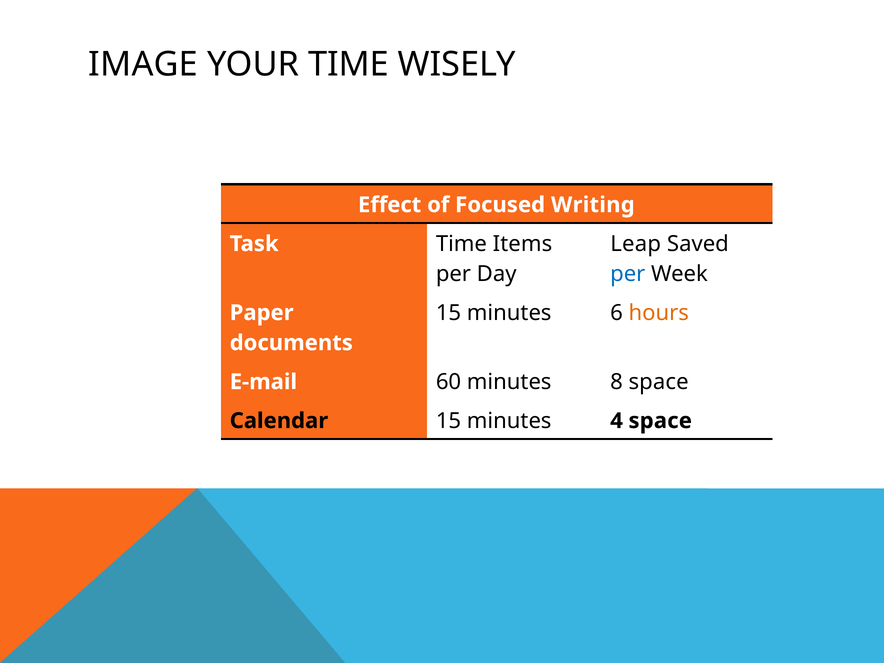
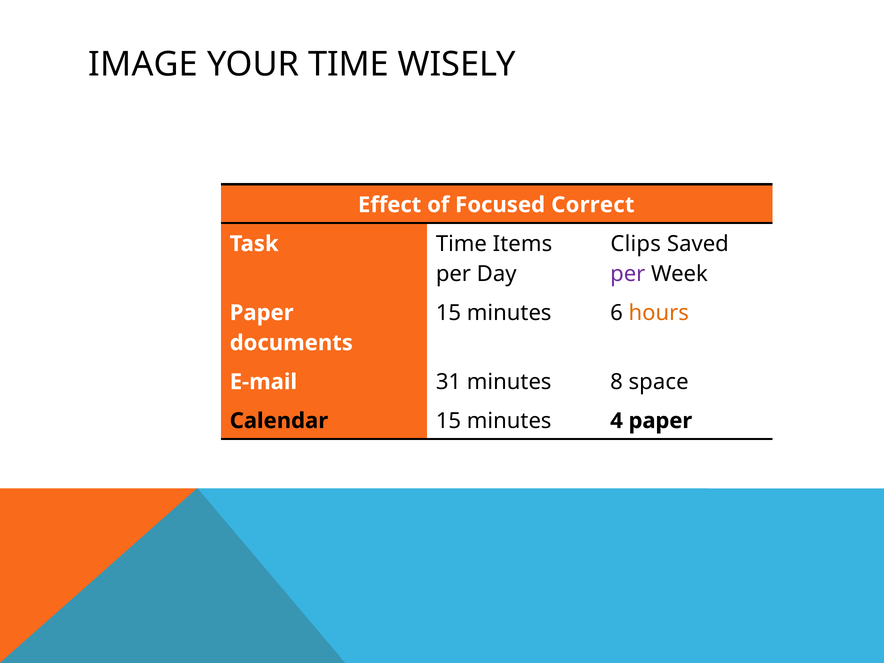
Writing: Writing -> Correct
Leap: Leap -> Clips
per at (628, 274) colour: blue -> purple
60: 60 -> 31
4 space: space -> paper
